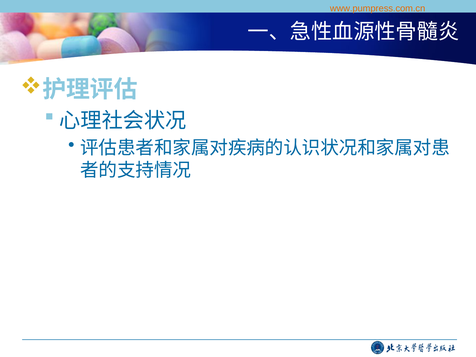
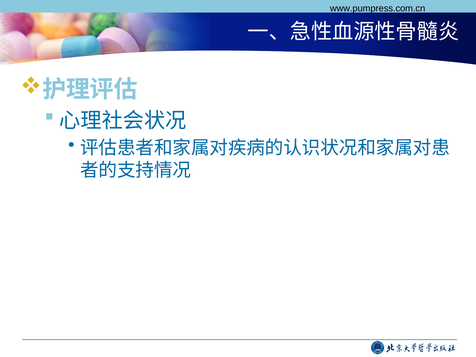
www.pumpress.com.cn colour: orange -> black
